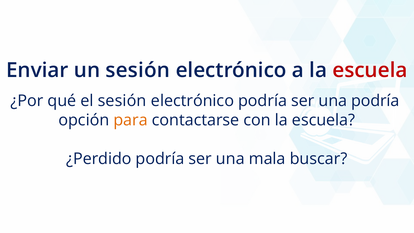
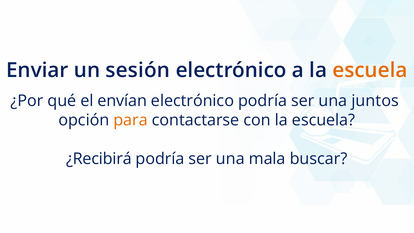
escuela at (370, 70) colour: red -> orange
el sesión: sesión -> envían
una podría: podría -> juntos
¿Perdido: ¿Perdido -> ¿Recibirá
